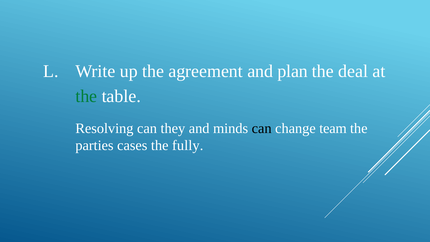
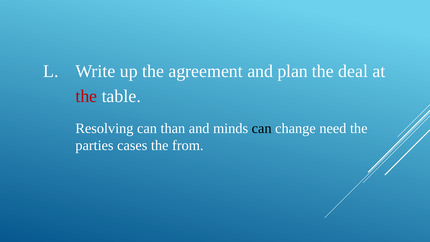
the at (86, 96) colour: green -> red
they: they -> than
team: team -> need
fully: fully -> from
